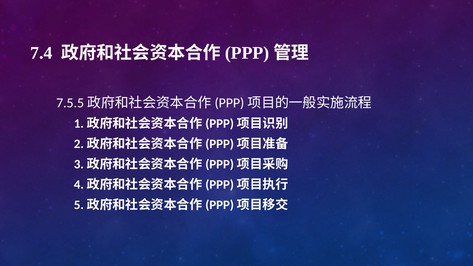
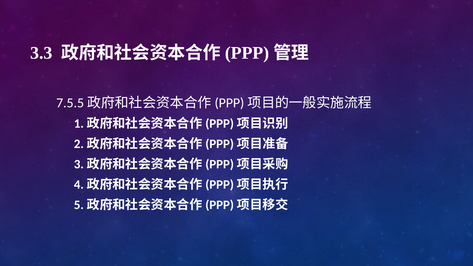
7.4: 7.4 -> 3.3
